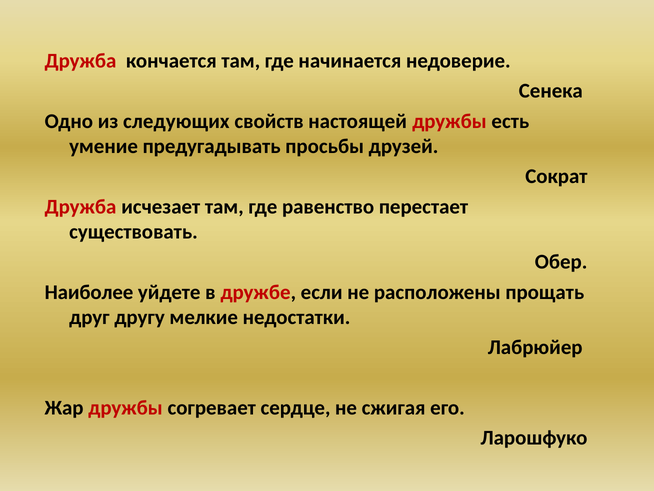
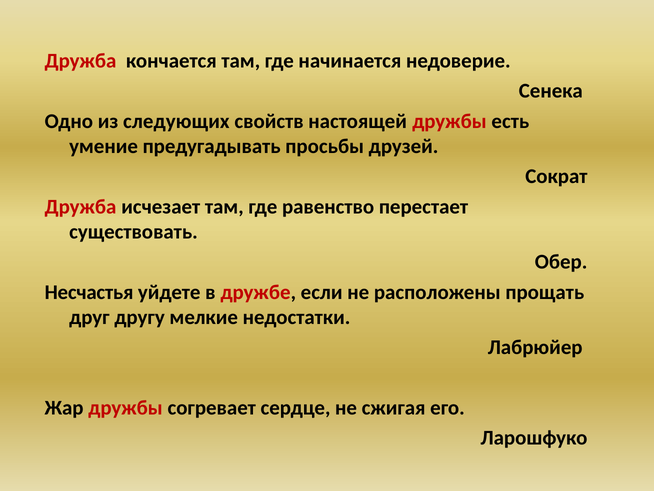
Наиболее: Наиболее -> Несчастья
